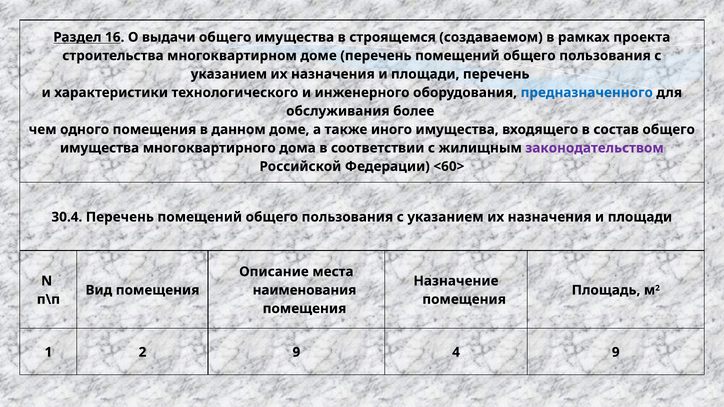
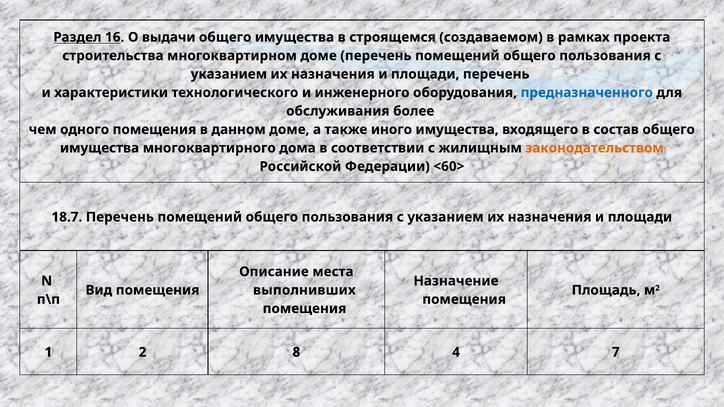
законодательством colour: purple -> orange
30.4: 30.4 -> 18.7
наименования: наименования -> выполнивших
2 9: 9 -> 8
4 9: 9 -> 7
